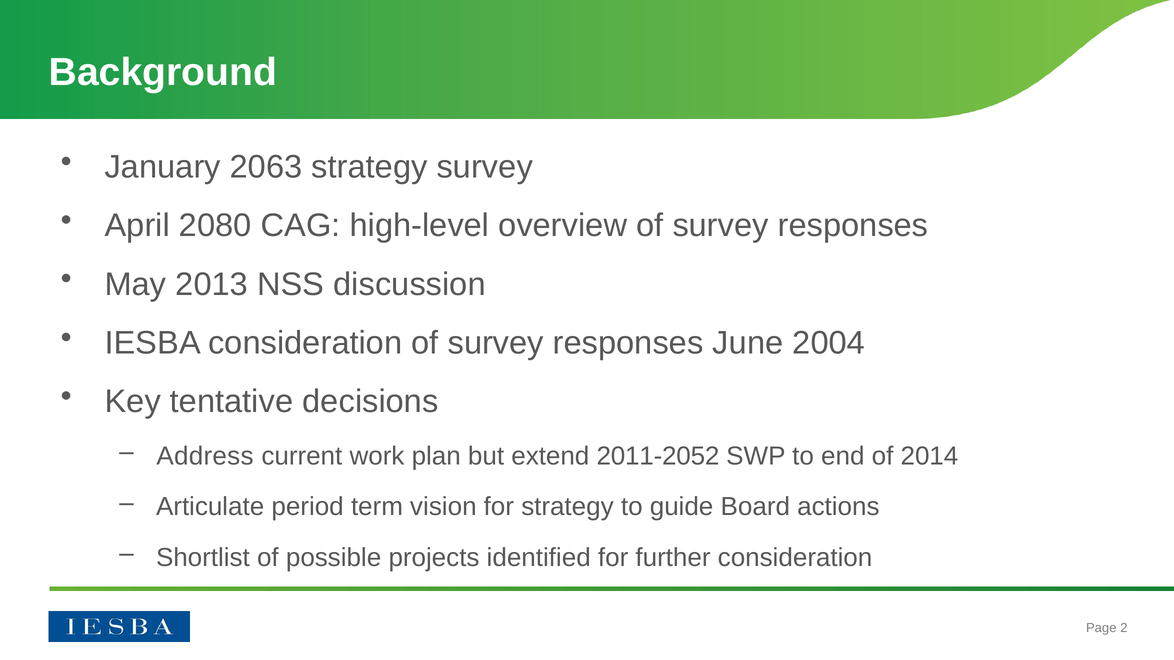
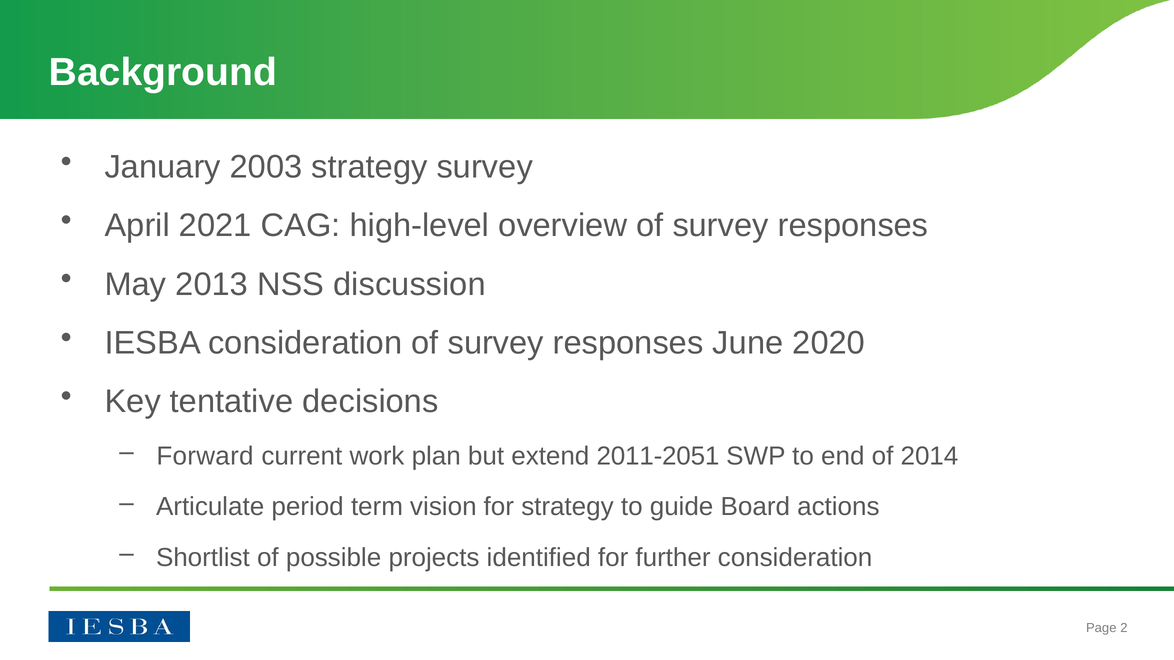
2063: 2063 -> 2003
2080: 2080 -> 2021
2004: 2004 -> 2020
Address: Address -> Forward
2011-2052: 2011-2052 -> 2011-2051
